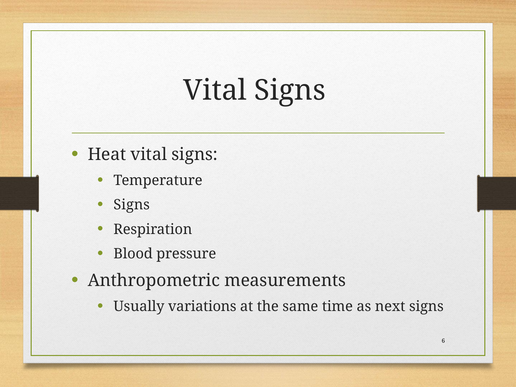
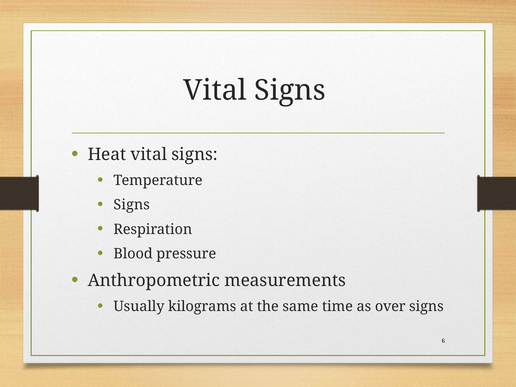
variations: variations -> kilograms
next: next -> over
